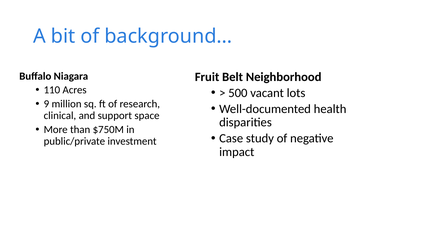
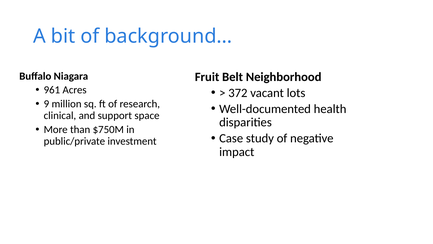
110: 110 -> 961
500: 500 -> 372
